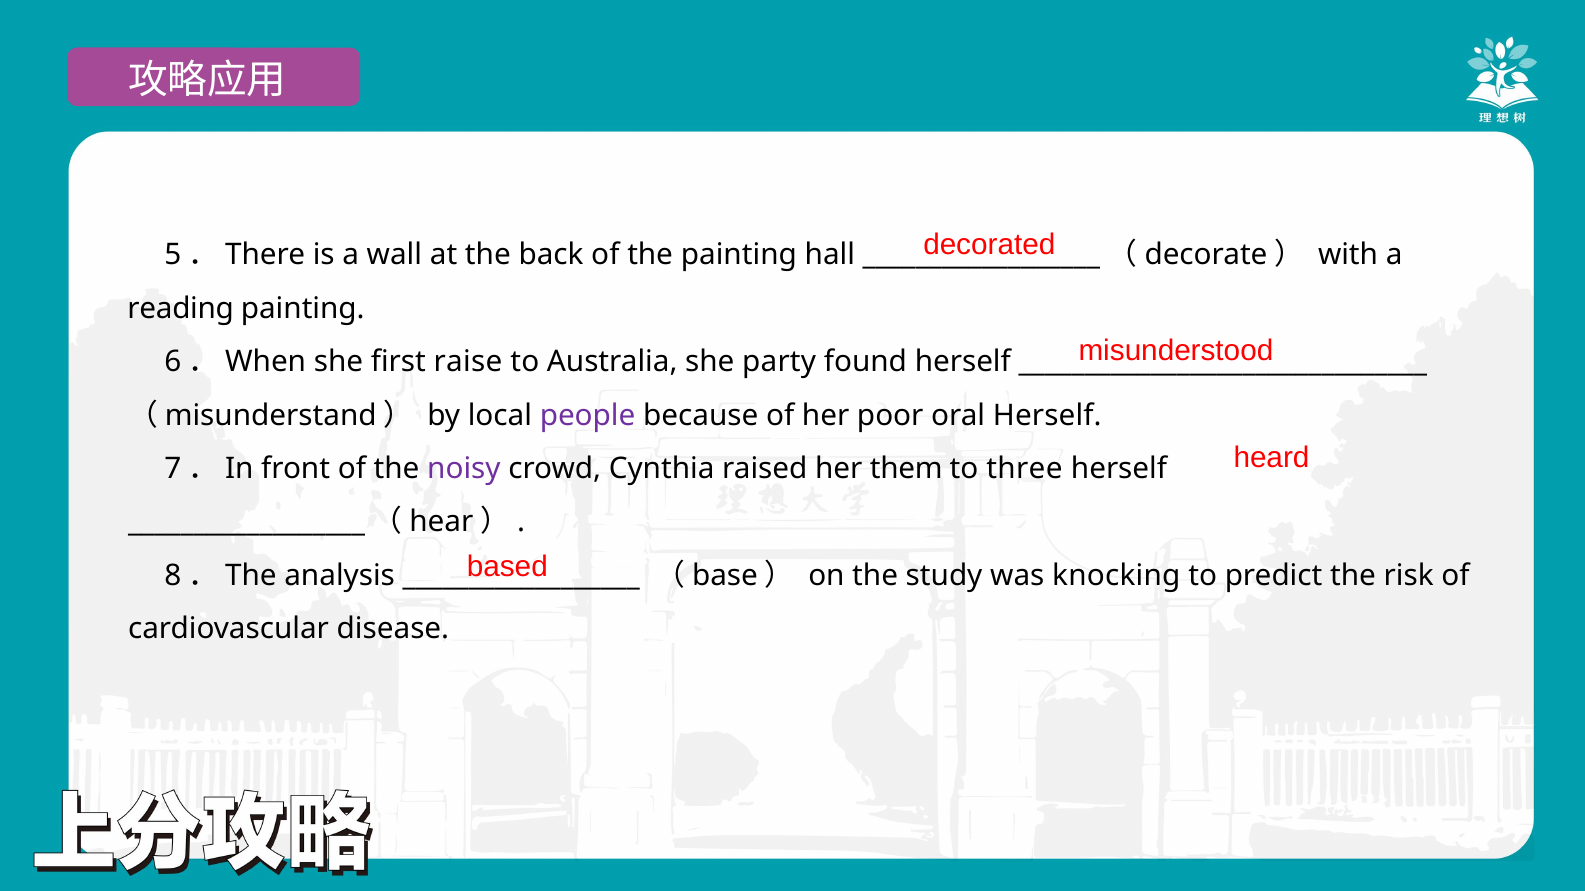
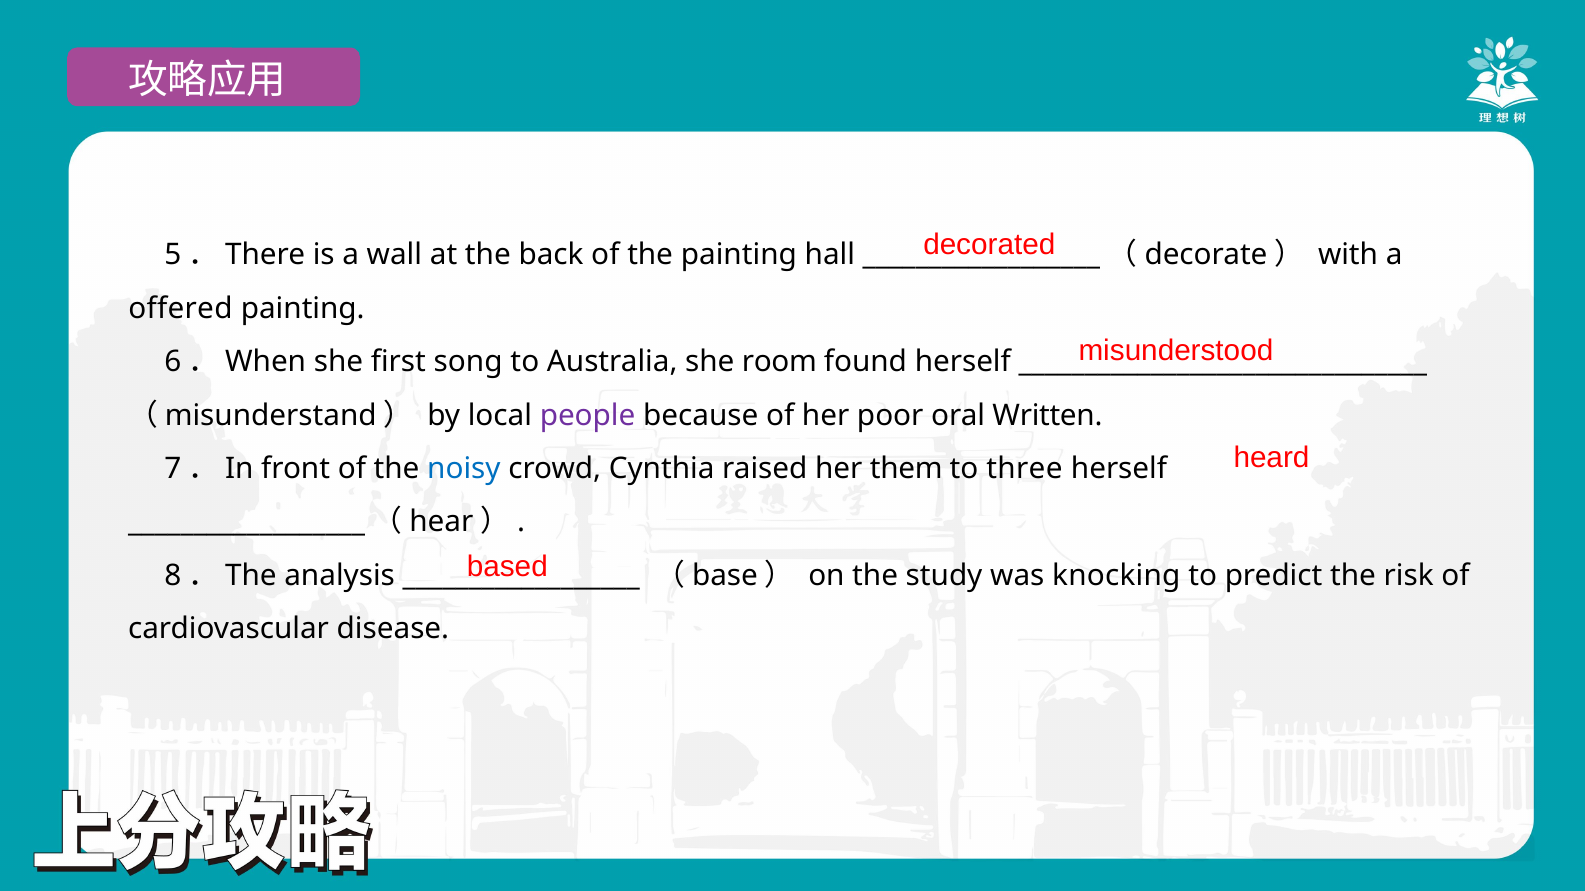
reading: reading -> offered
raise: raise -> song
party: party -> room
oral Herself: Herself -> Written
noisy colour: purple -> blue
